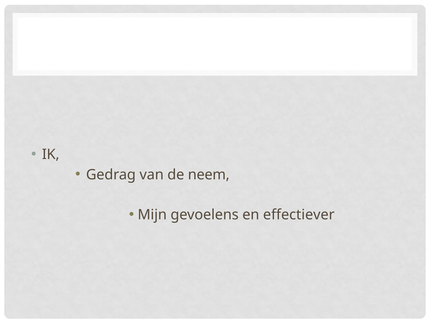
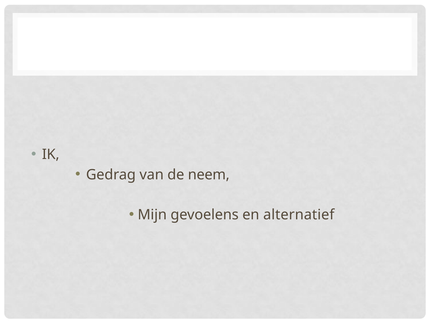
effectiever: effectiever -> alternatief
